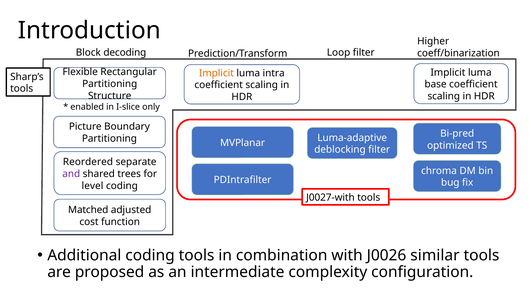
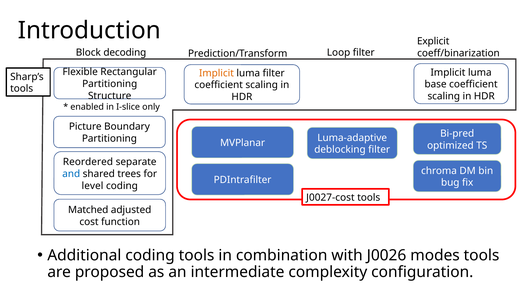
Higher: Higher -> Explicit
luma intra: intra -> filter
and colour: purple -> blue
J0027-with: J0027-with -> J0027-cost
similar: similar -> modes
